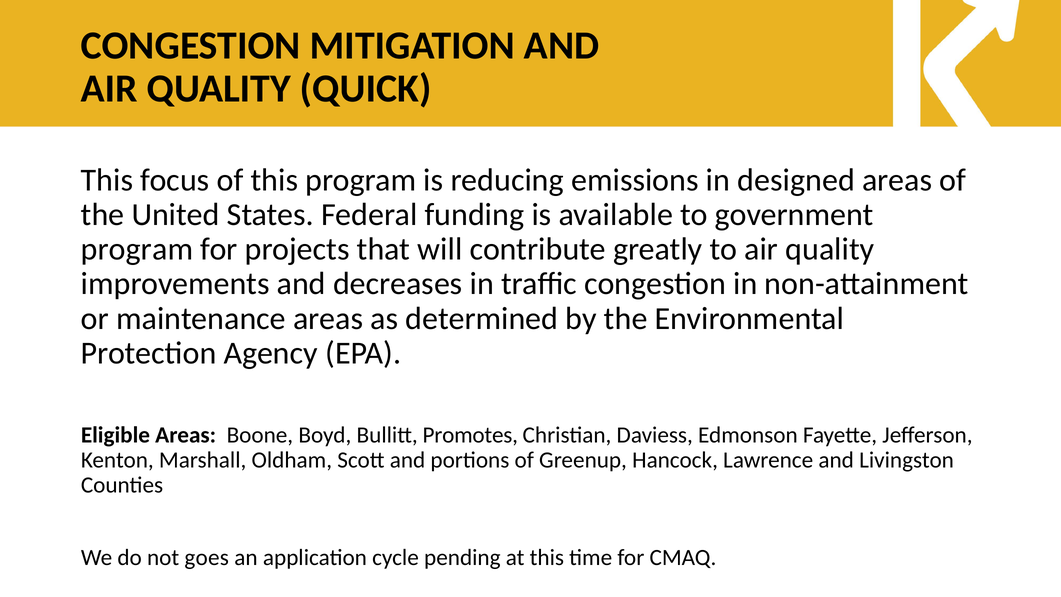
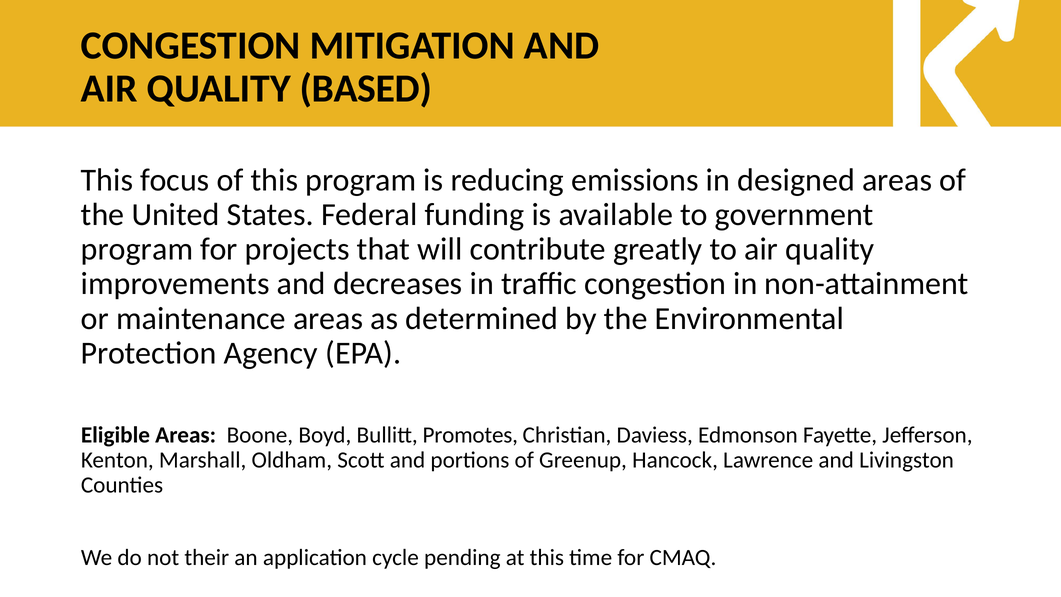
QUICK: QUICK -> BASED
goes: goes -> their
